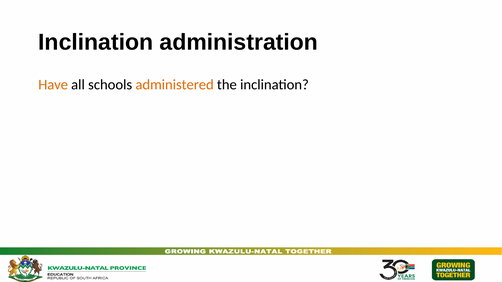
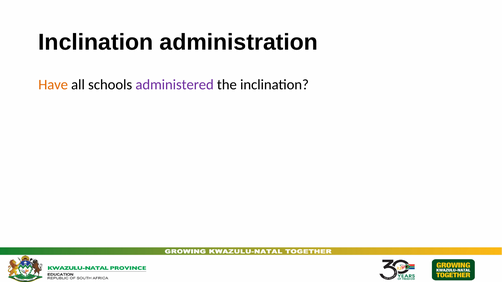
administered colour: orange -> purple
